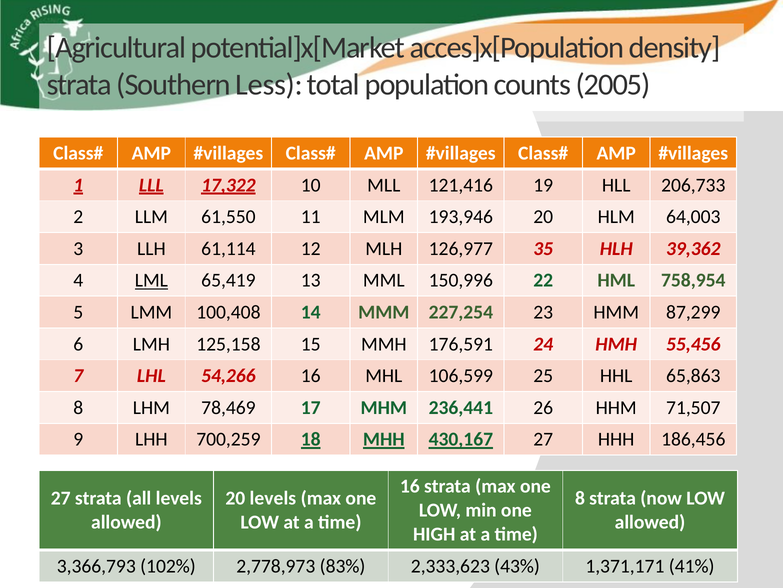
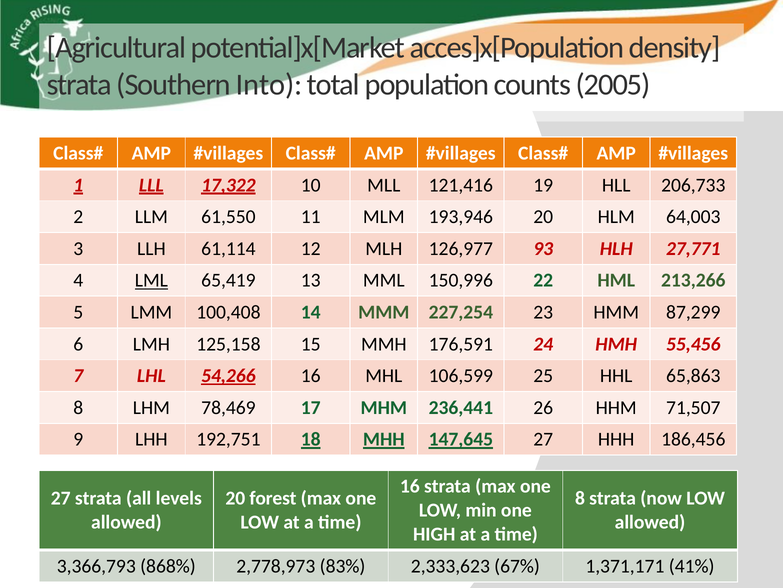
Less: Less -> Into
35: 35 -> 93
39,362: 39,362 -> 27,771
758,954: 758,954 -> 213,266
54,266 underline: none -> present
700,259: 700,259 -> 192,751
430,167: 430,167 -> 147,645
20 levels: levels -> forest
102%: 102% -> 868%
43%: 43% -> 67%
